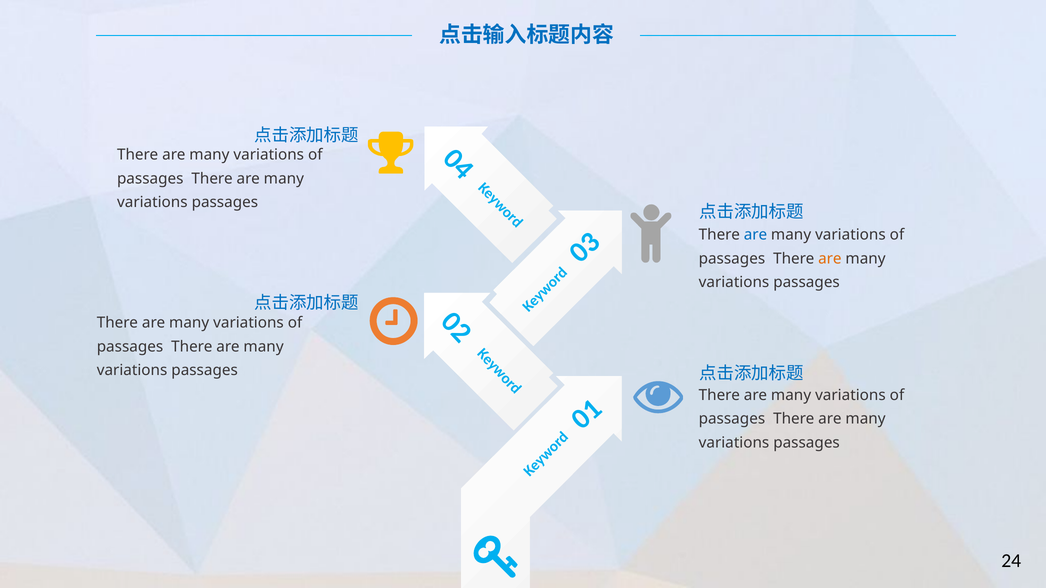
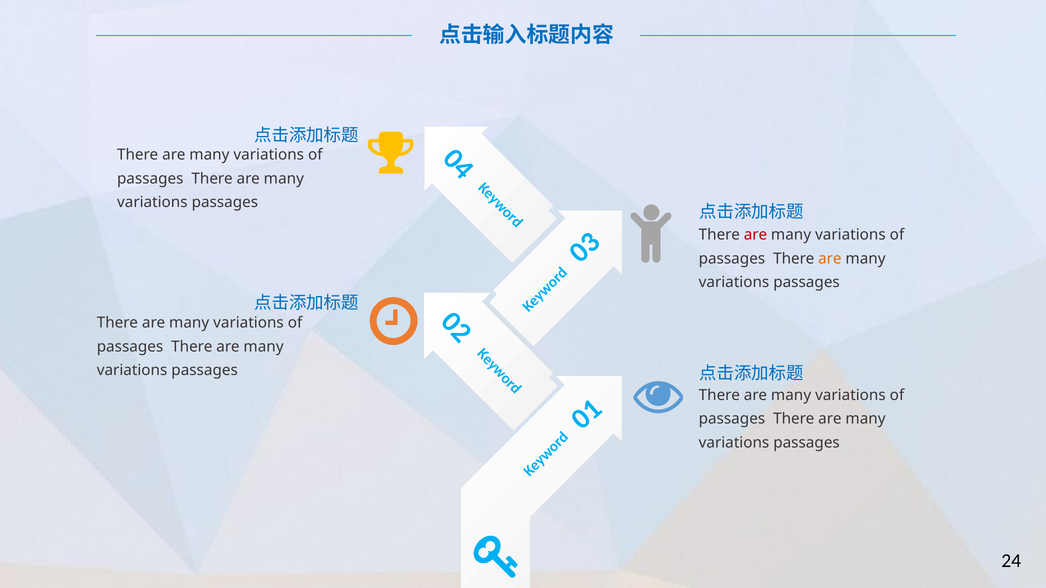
are at (755, 235) colour: blue -> red
